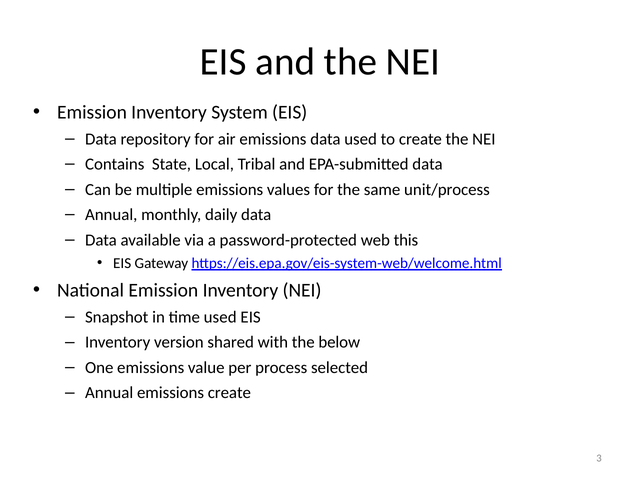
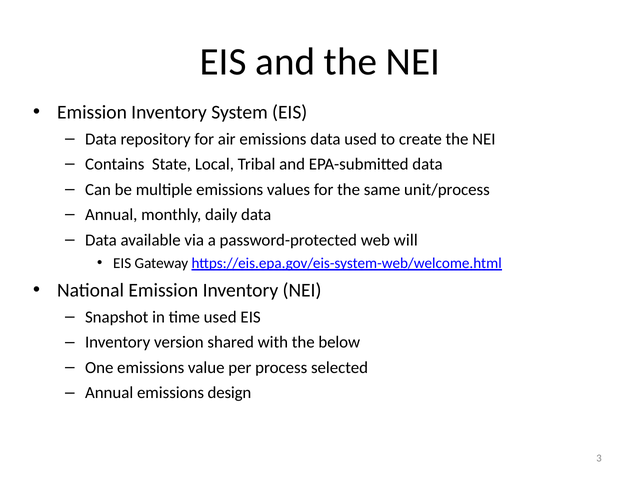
this: this -> will
emissions create: create -> design
